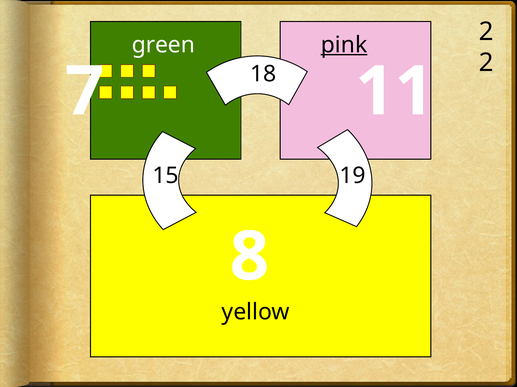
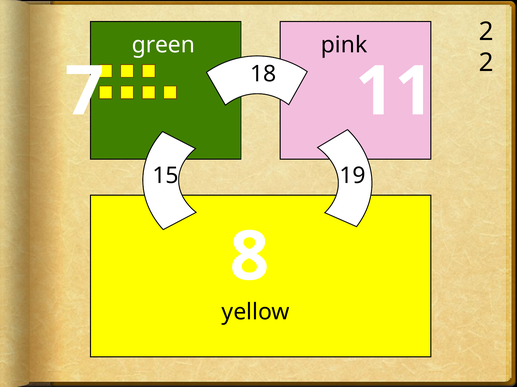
pink underline: present -> none
